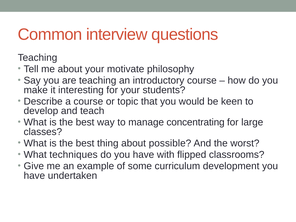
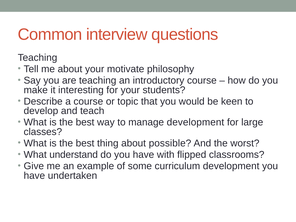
manage concentrating: concentrating -> development
techniques: techniques -> understand
